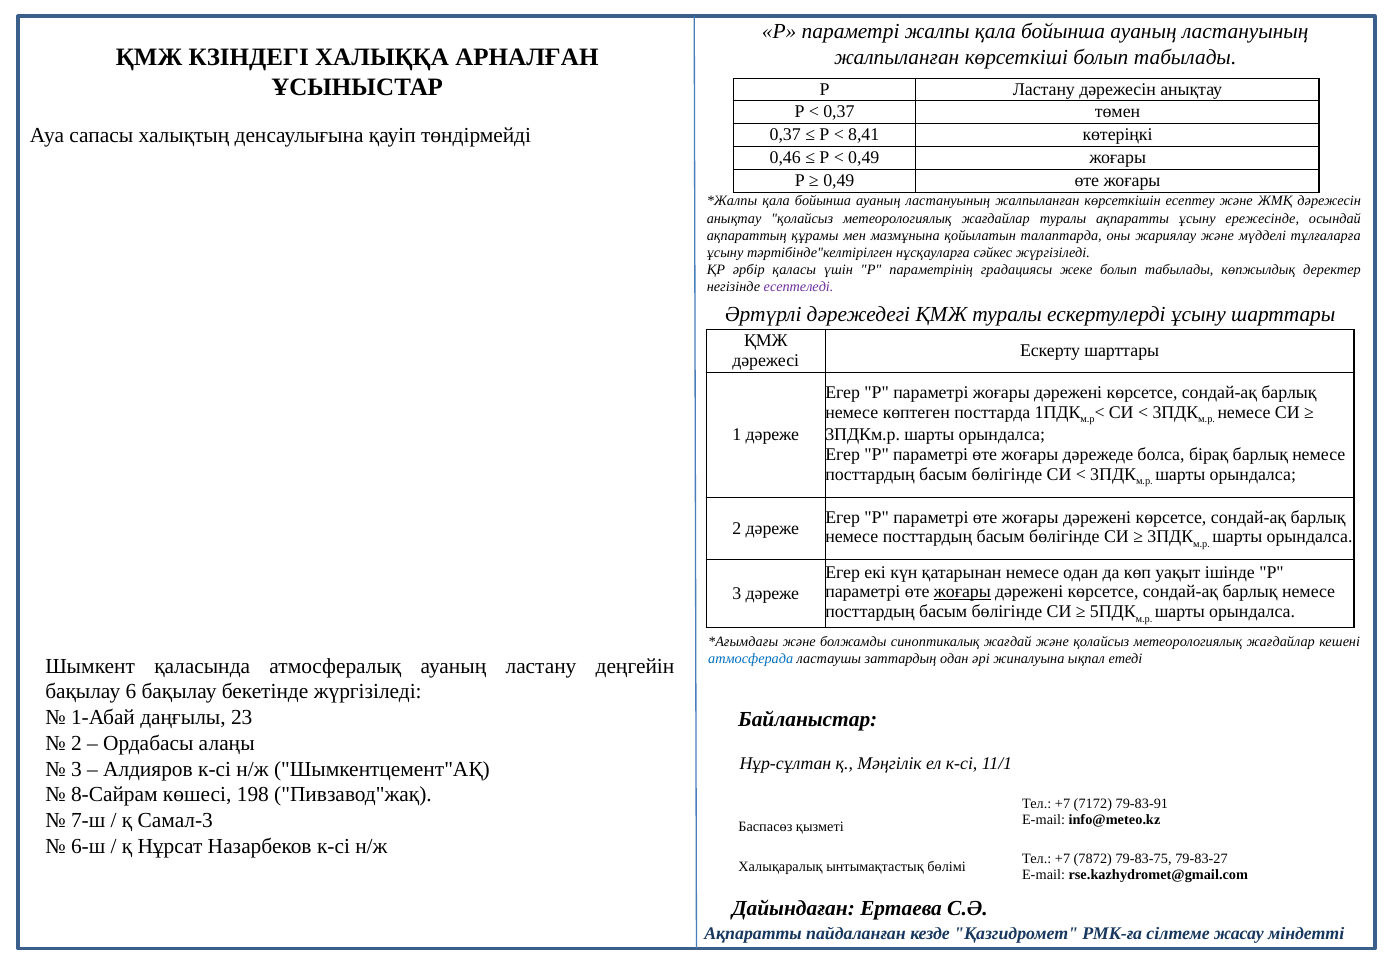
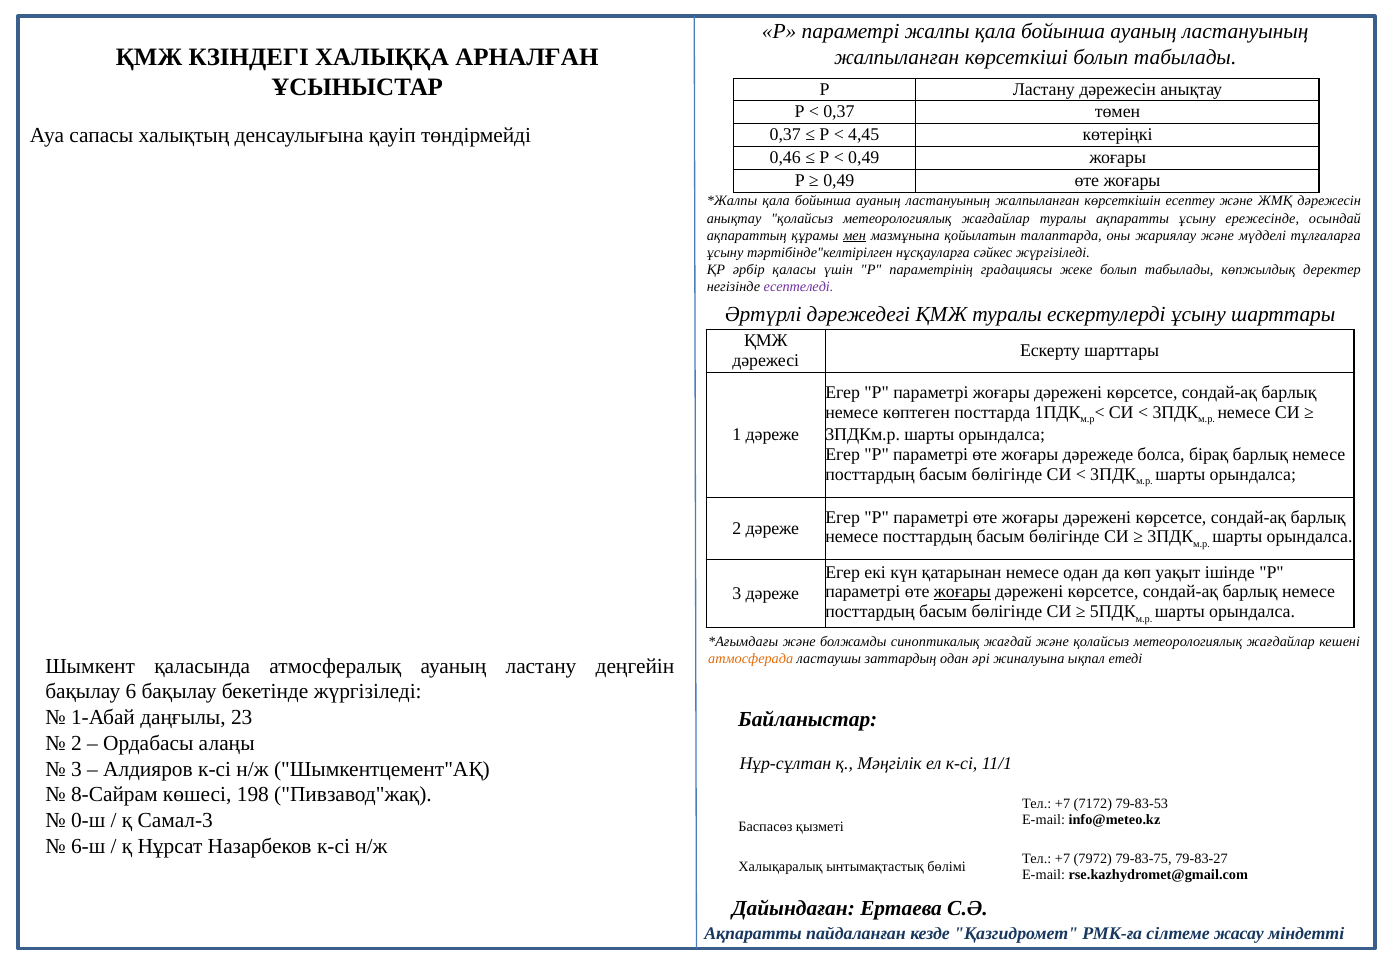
8,41: 8,41 -> 4,45
мен underline: none -> present
атмосферада colour: blue -> orange
79-83-91: 79-83-91 -> 79-83-53
7-ш: 7-ш -> 0-ш
7872: 7872 -> 7972
